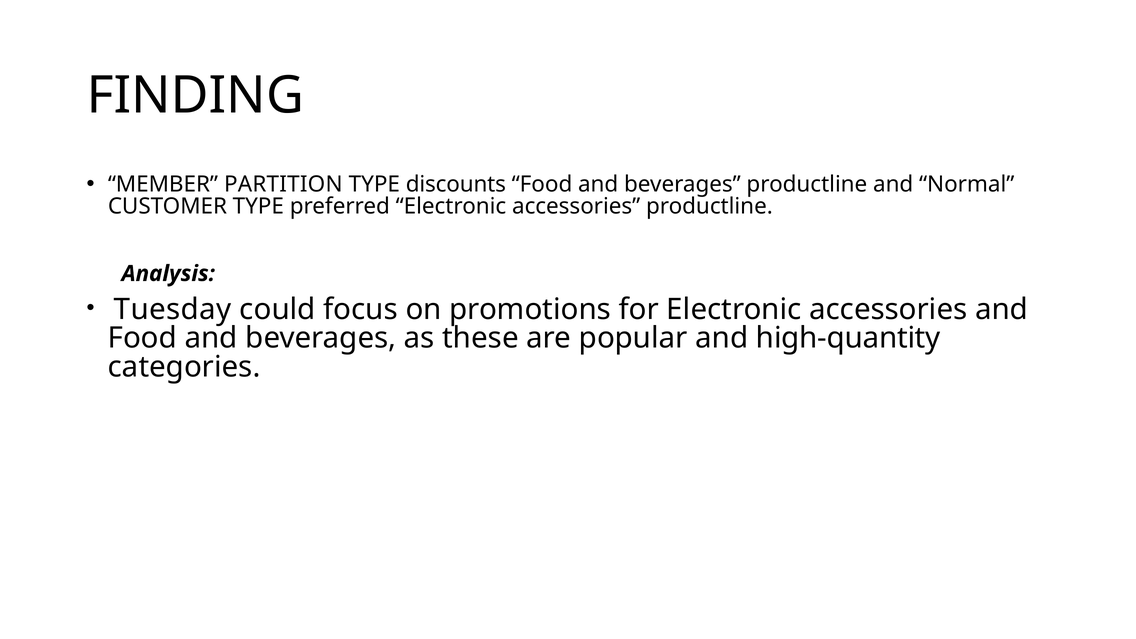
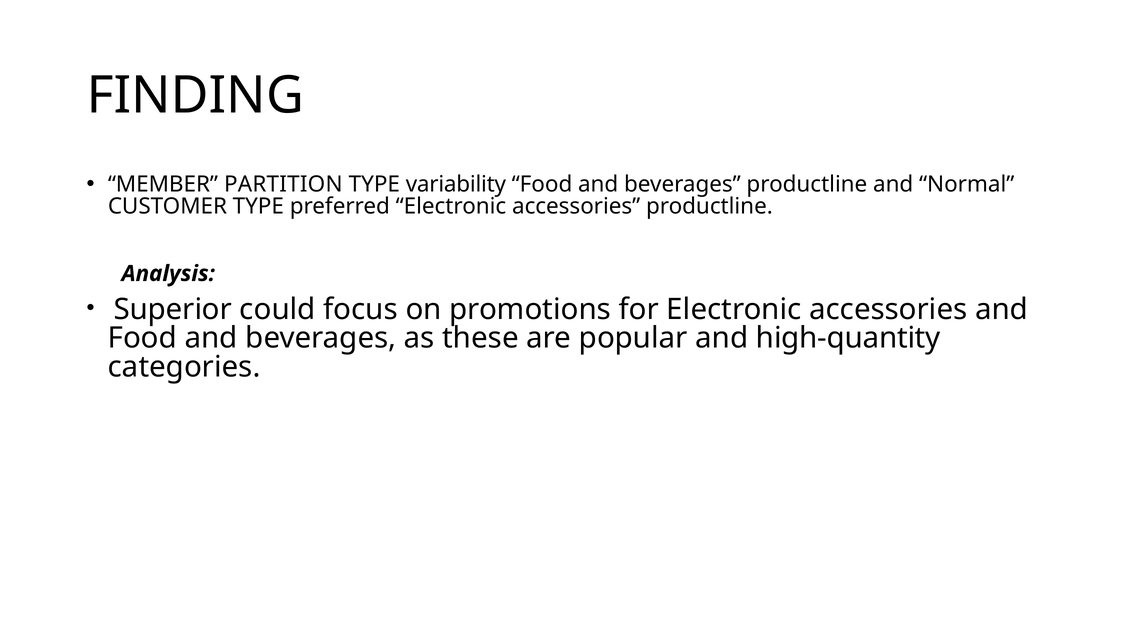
discounts: discounts -> variability
Tuesday: Tuesday -> Superior
